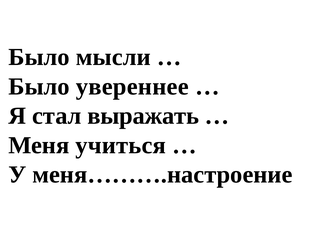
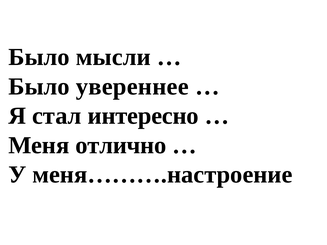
выражать: выражать -> интересно
учиться: учиться -> отлично
